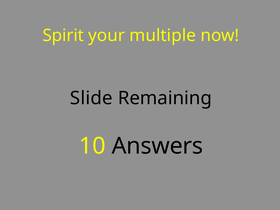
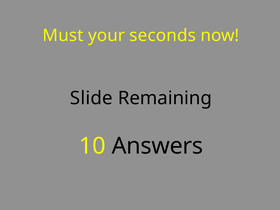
Spirit: Spirit -> Must
multiple: multiple -> seconds
